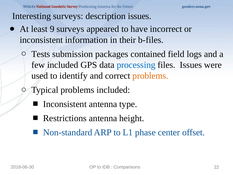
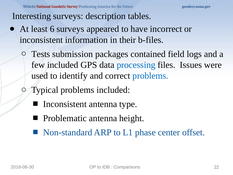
description issues: issues -> tables
9: 9 -> 6
problems at (150, 76) colour: orange -> blue
Restrictions: Restrictions -> Problematic
